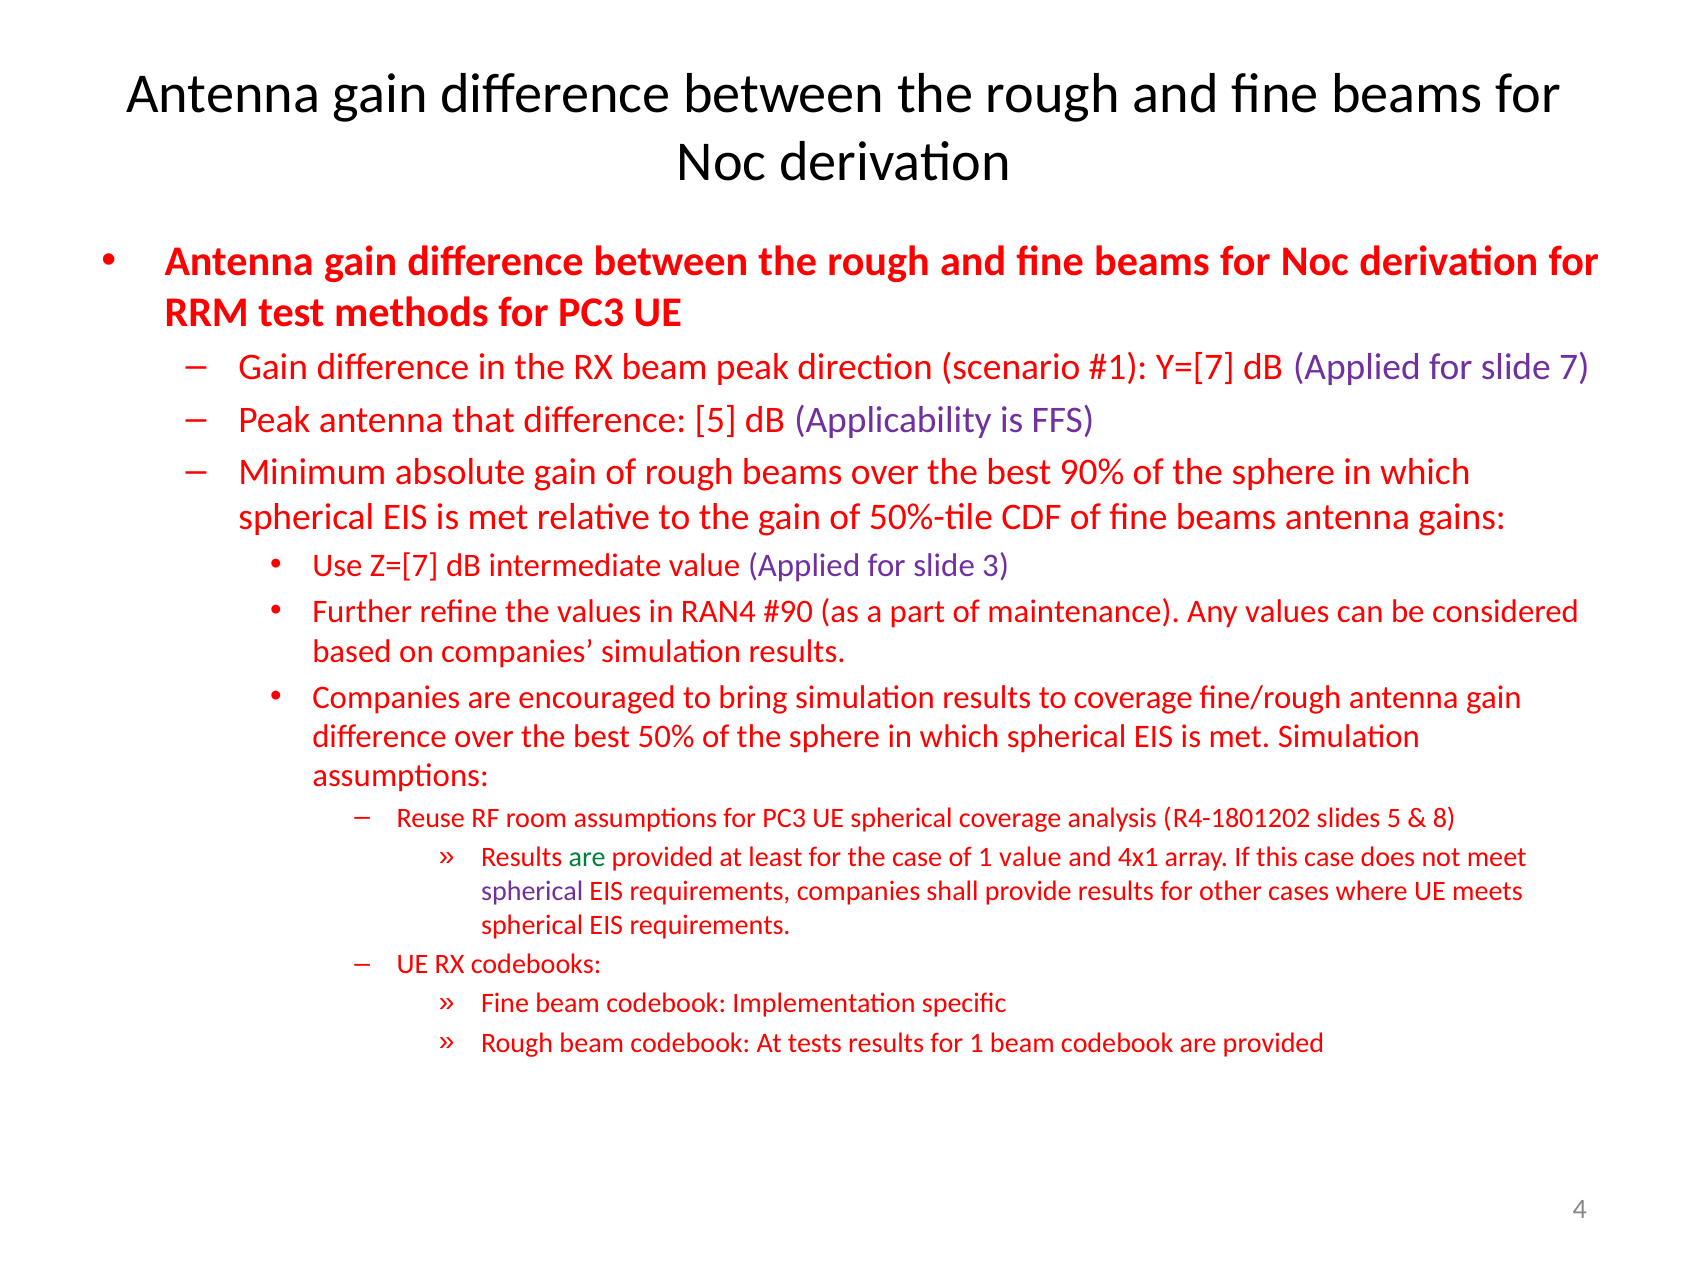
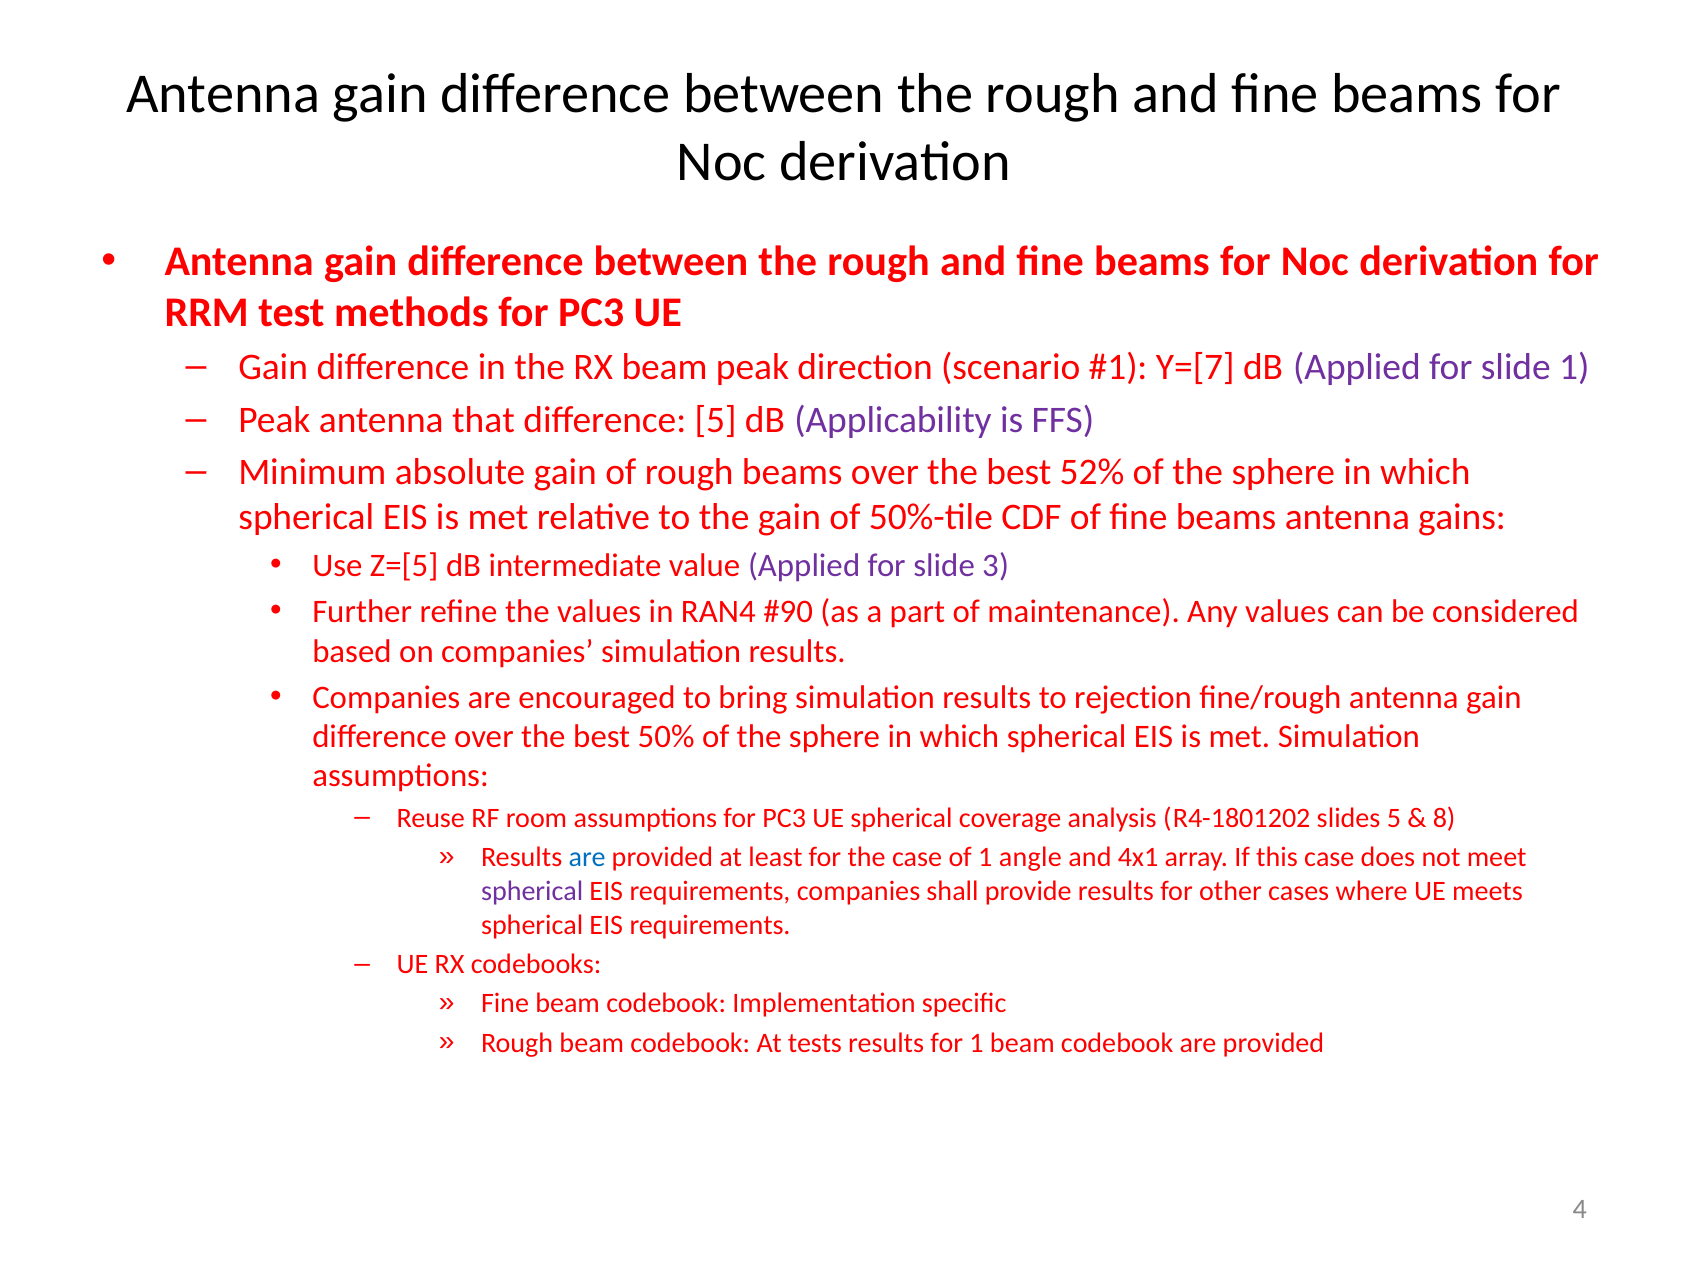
slide 7: 7 -> 1
90%: 90% -> 52%
Z=[7: Z=[7 -> Z=[5
to coverage: coverage -> rejection
are at (587, 857) colour: green -> blue
1 value: value -> angle
